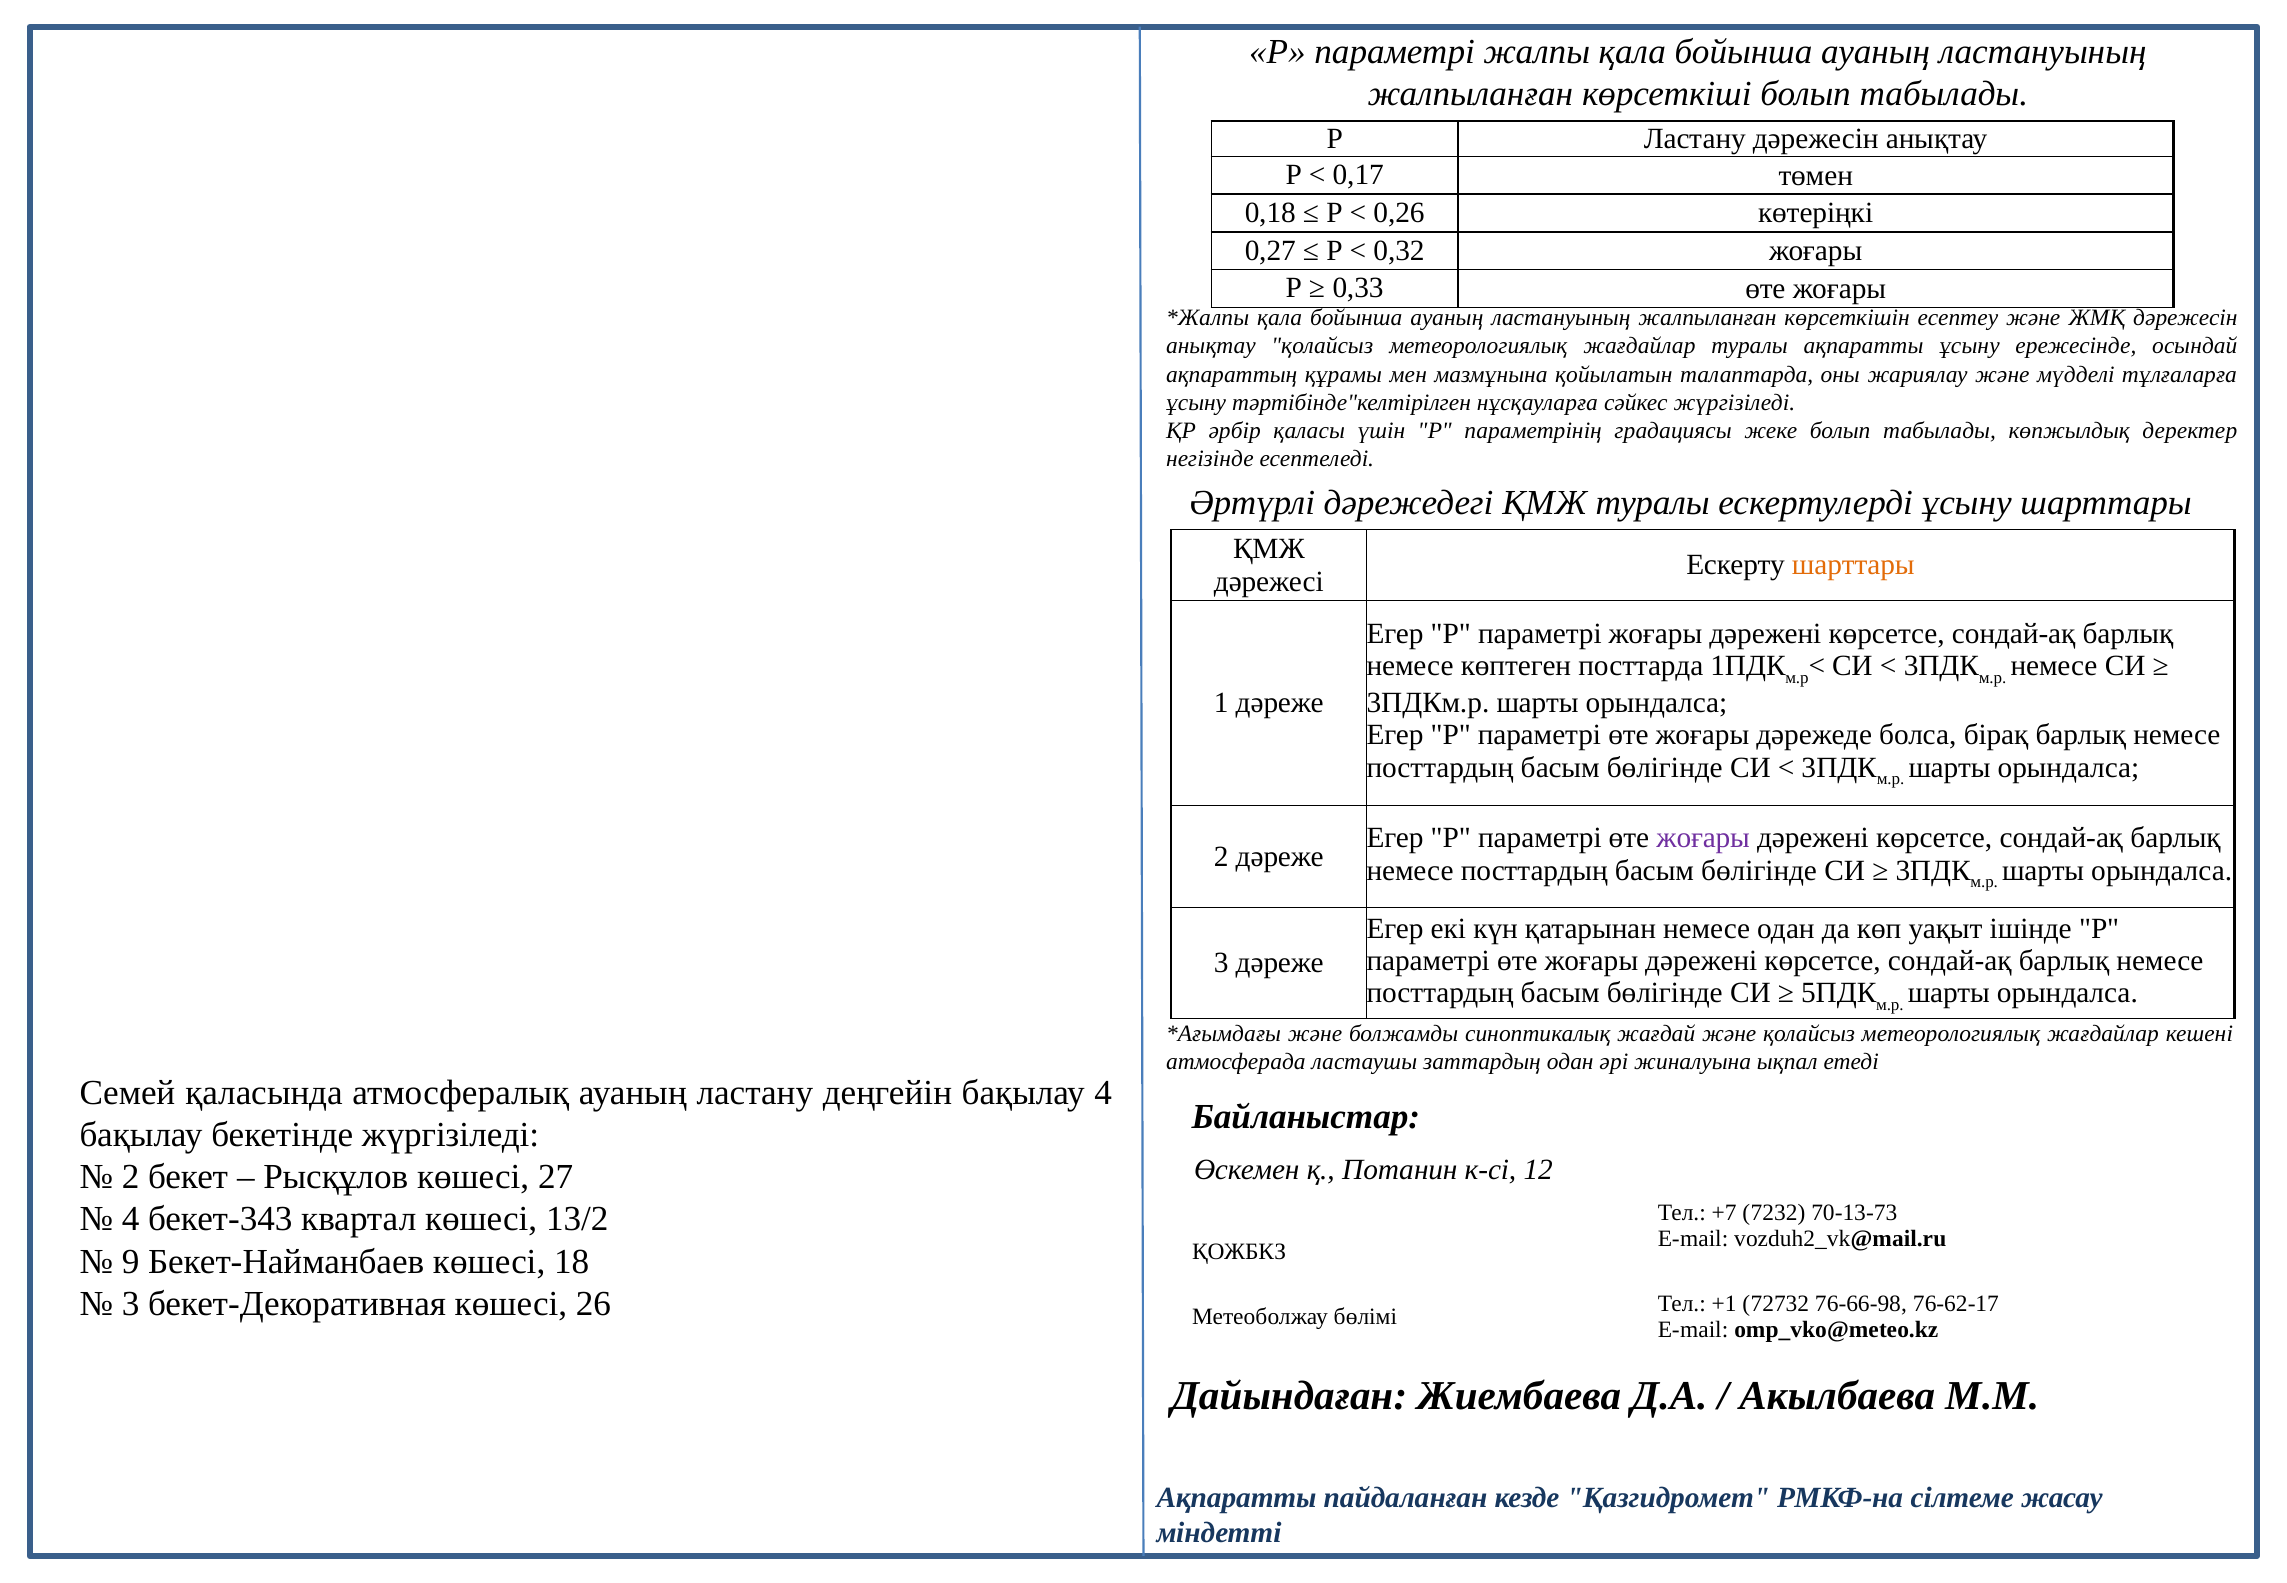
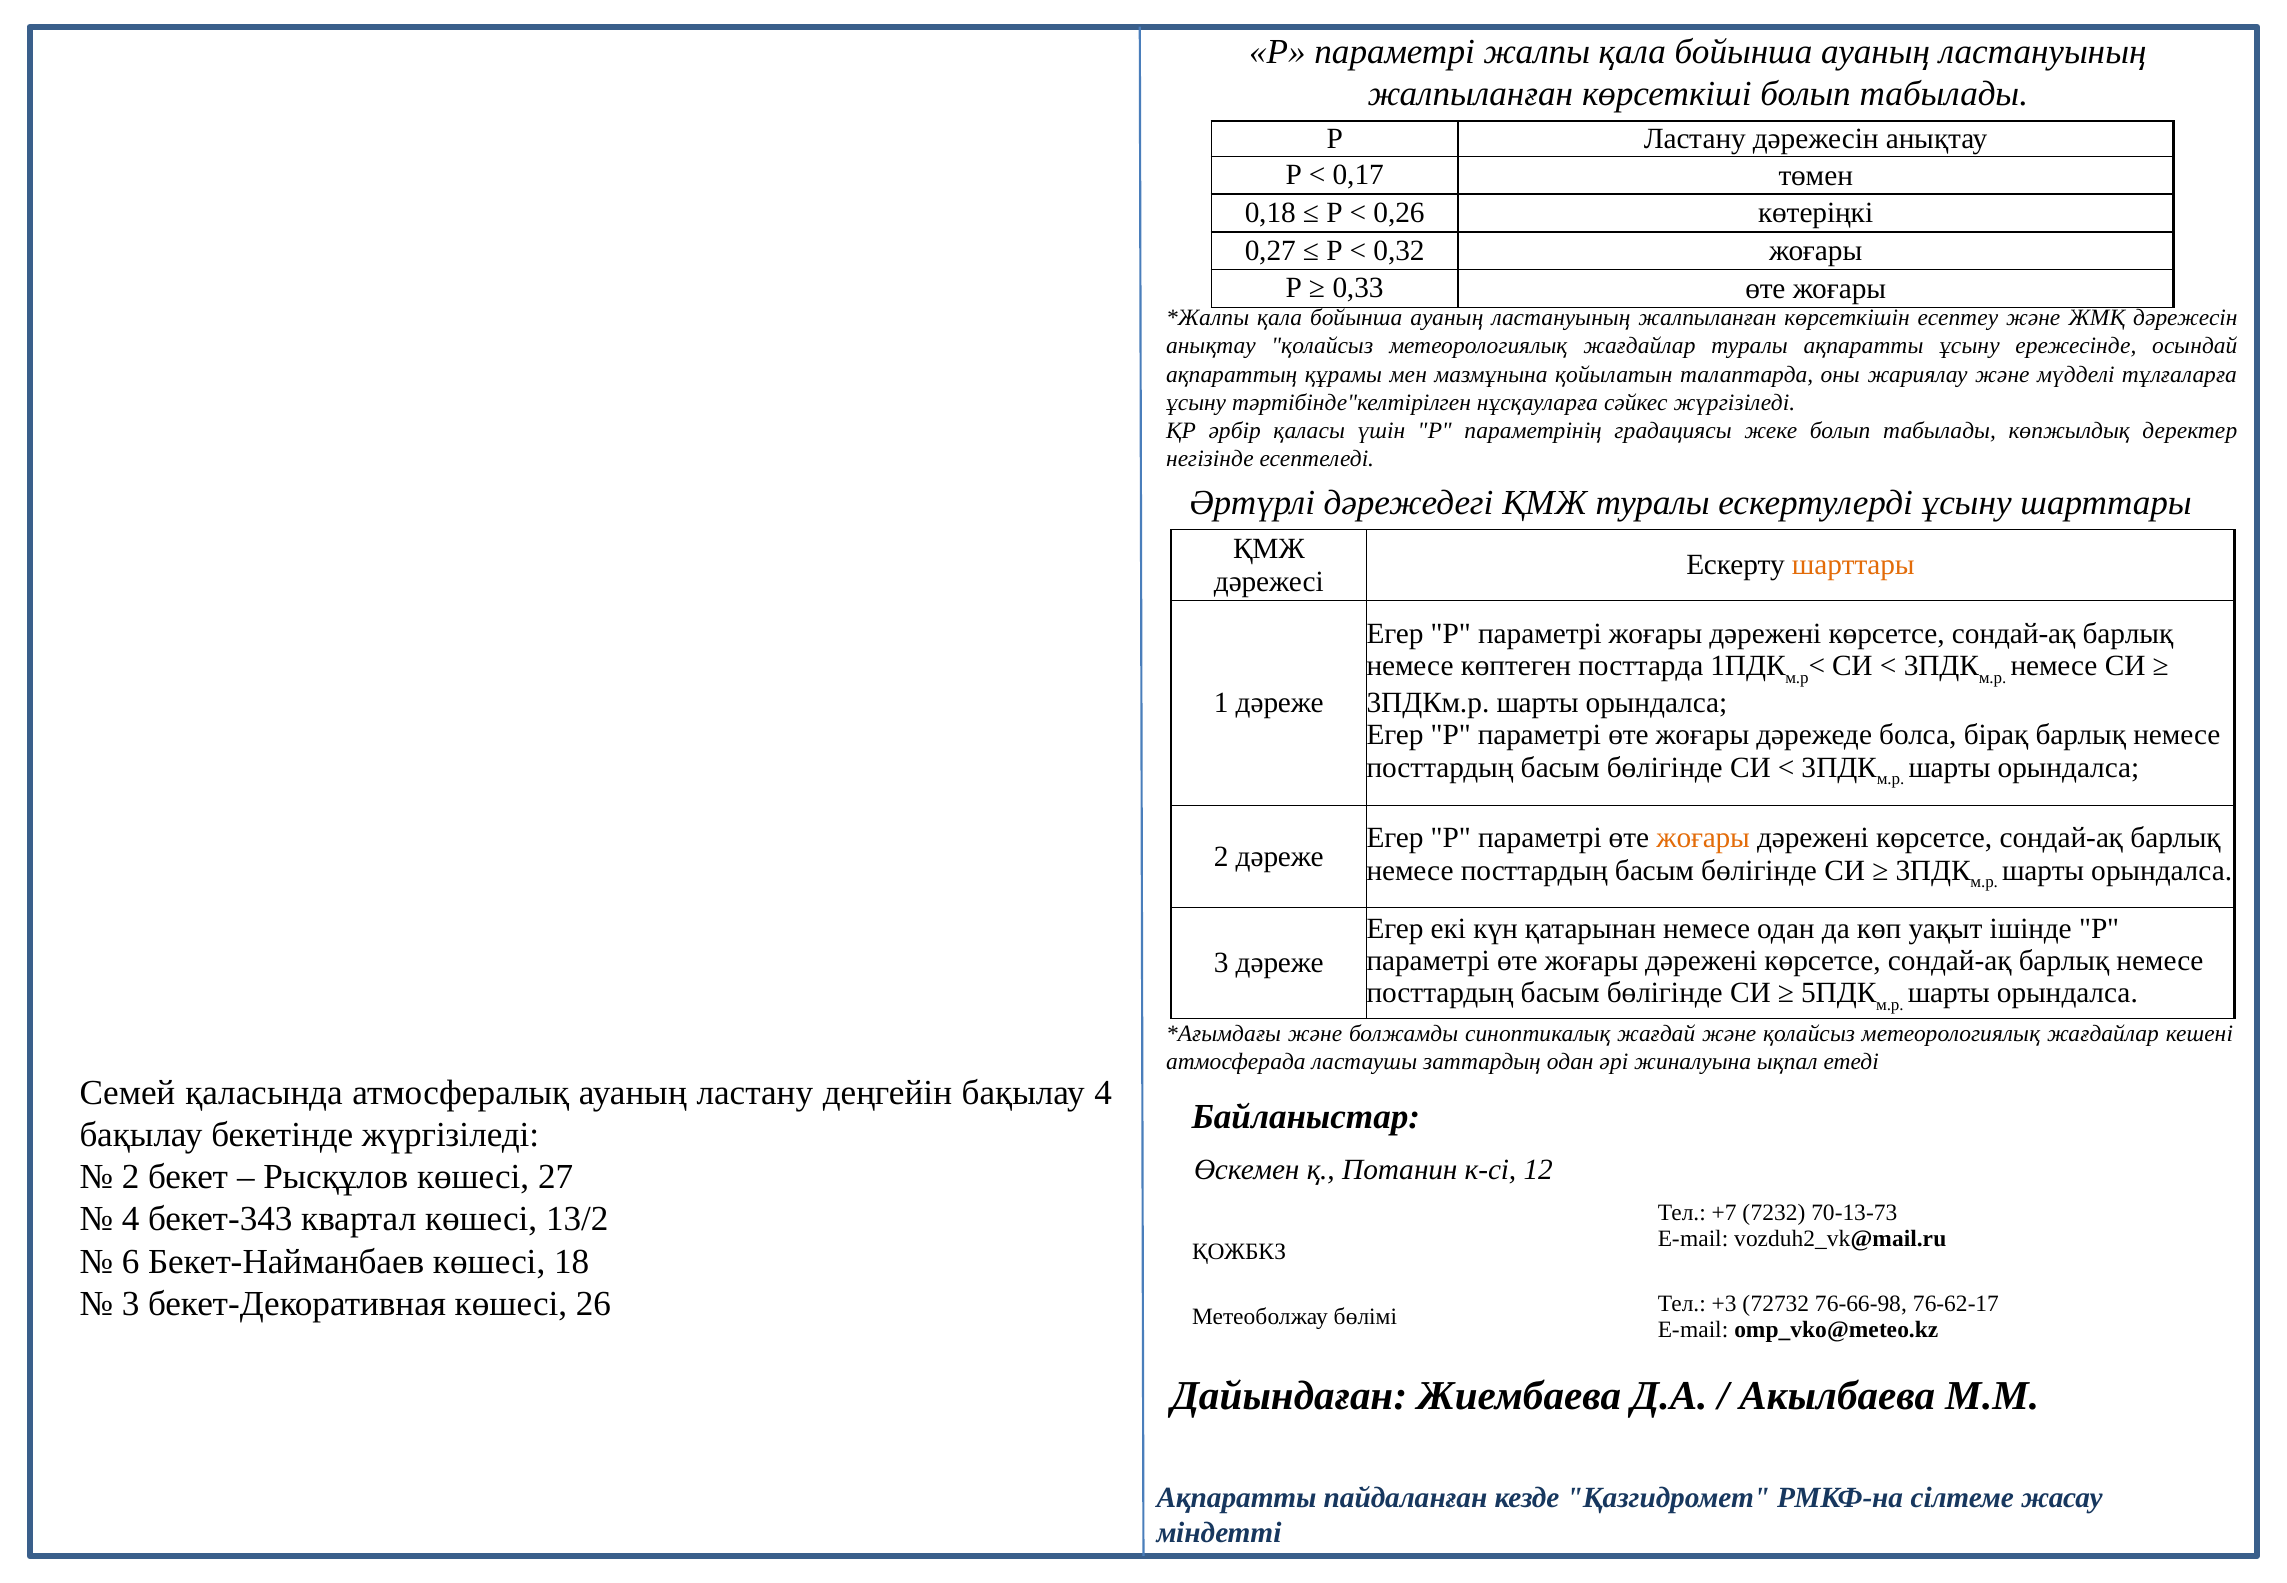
жоғары at (1703, 838) colour: purple -> orange
9: 9 -> 6
+1: +1 -> +3
